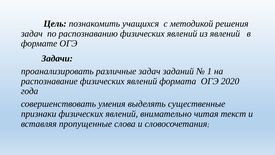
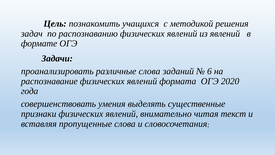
различные задач: задач -> слова
1: 1 -> 6
